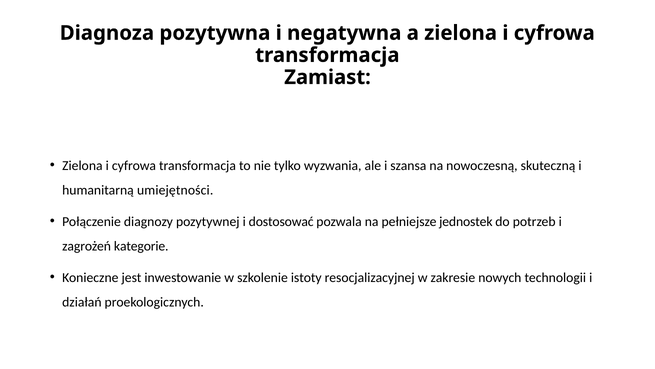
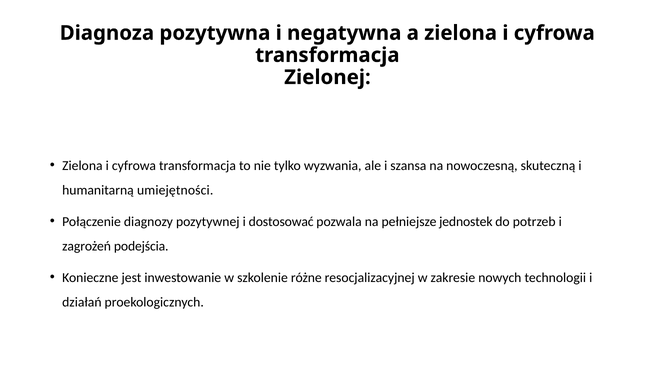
Zamiast: Zamiast -> Zielonej
kategorie: kategorie -> podejścia
istoty: istoty -> różne
